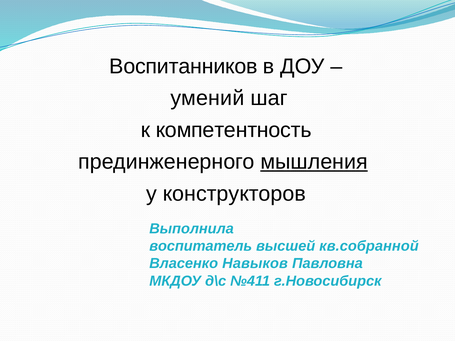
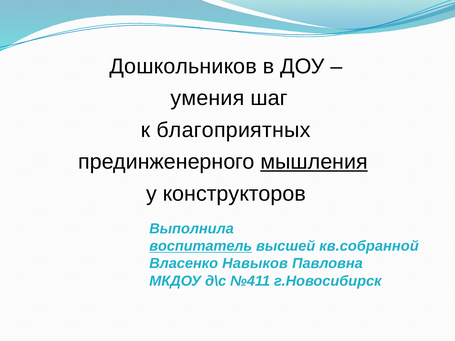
Воспитанников: Воспитанников -> Дошкольников
умений: умений -> умения
компетентность: компетентность -> благоприятных
воспитатель underline: none -> present
